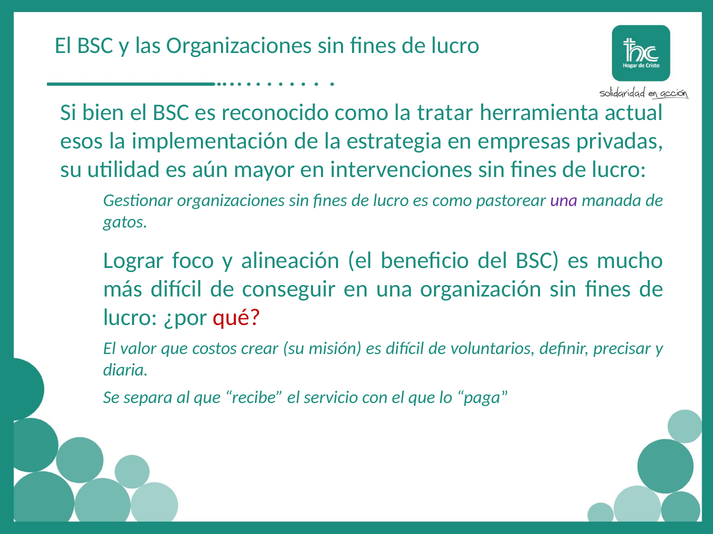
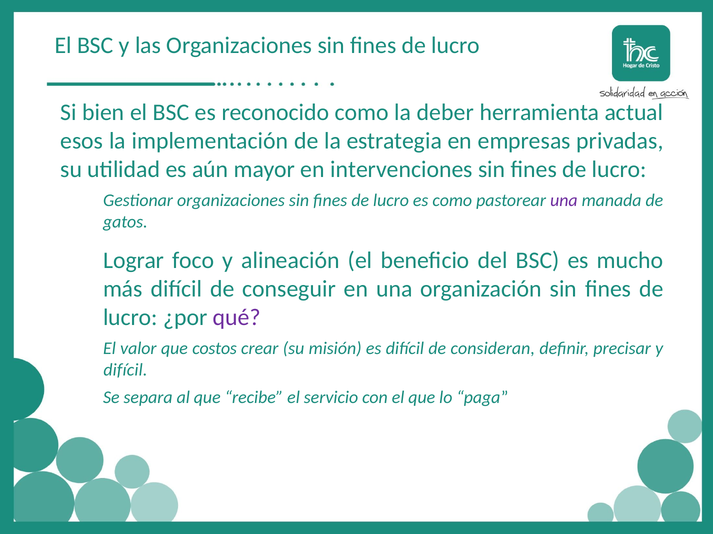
tratar: tratar -> deber
qué colour: red -> purple
voluntarios: voluntarios -> consideran
diaria at (126, 370): diaria -> difícil
